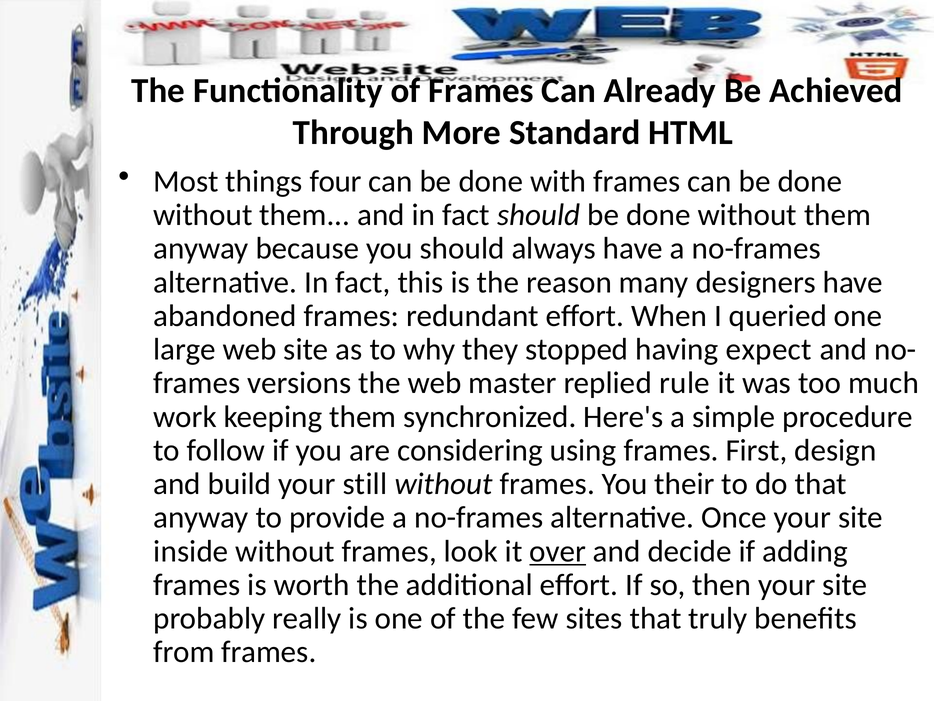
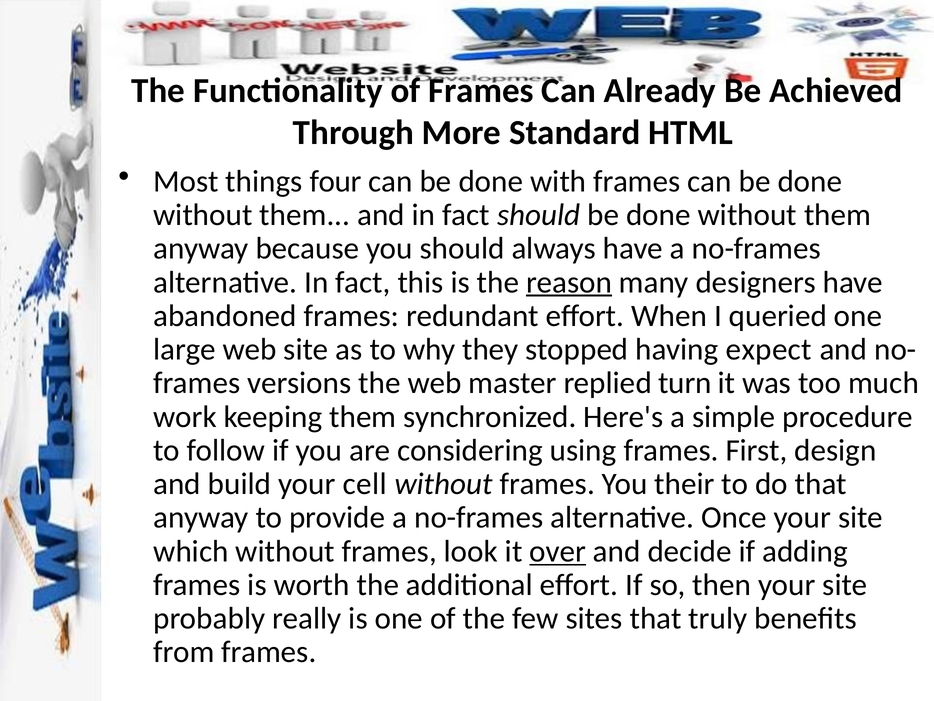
reason underline: none -> present
rule: rule -> turn
still: still -> cell
inside: inside -> which
